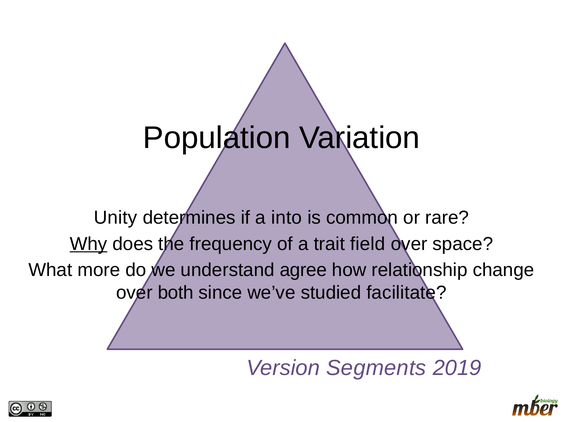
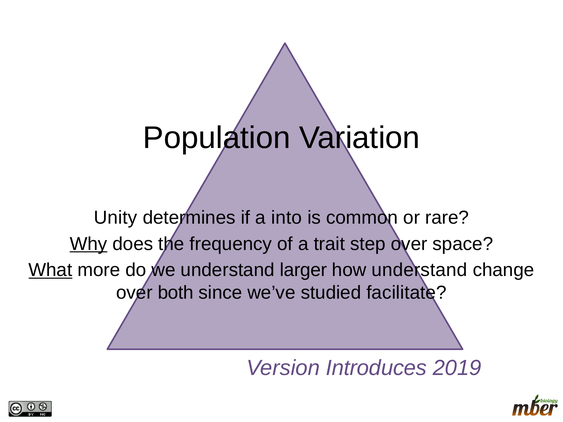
field: field -> step
What underline: none -> present
agree: agree -> larger
how relationship: relationship -> understand
Segments: Segments -> Introduces
